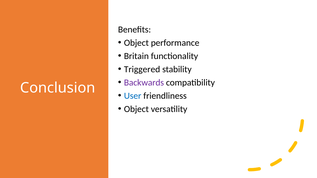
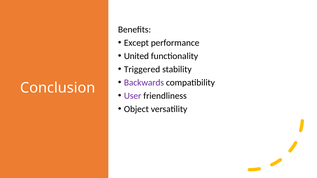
Object at (136, 43): Object -> Except
Britain: Britain -> United
User colour: blue -> purple
